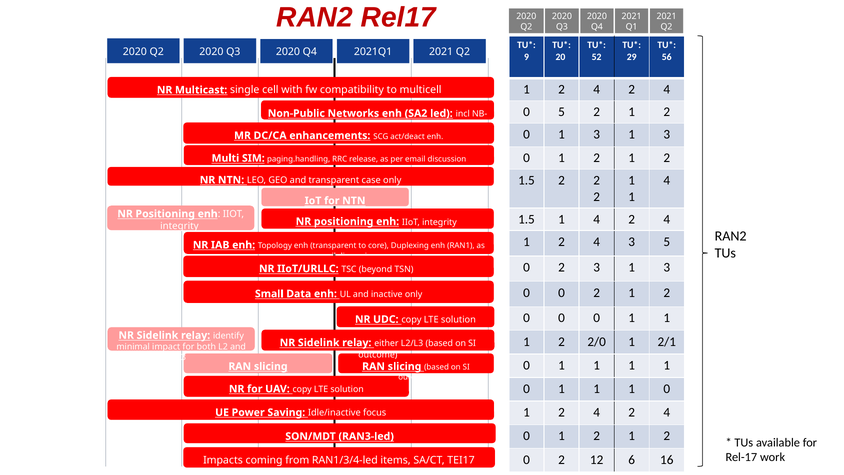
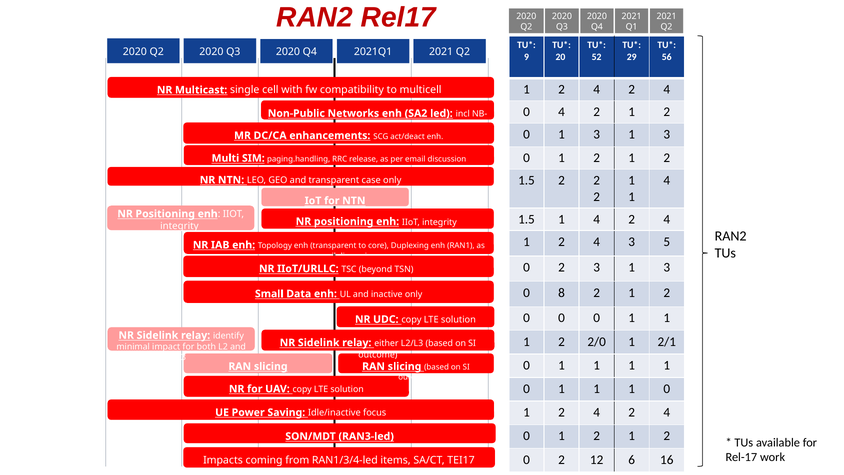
0 5: 5 -> 4
0 at (562, 293): 0 -> 8
